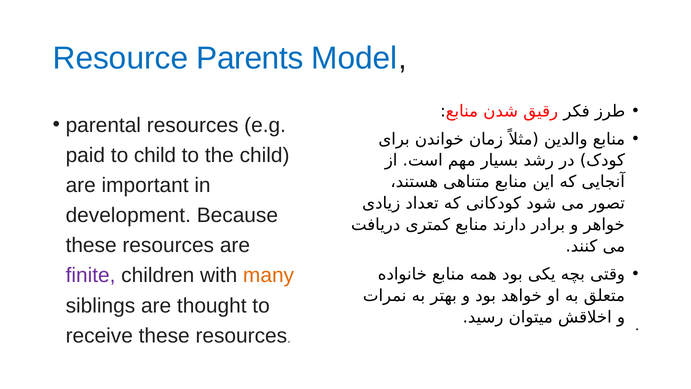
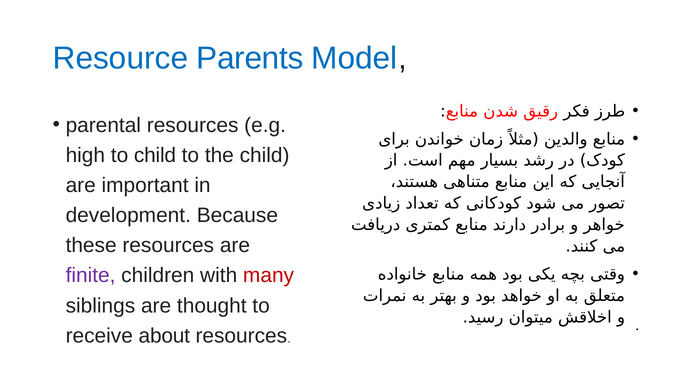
paid: paid -> high
many colour: orange -> red
receive these: these -> about
